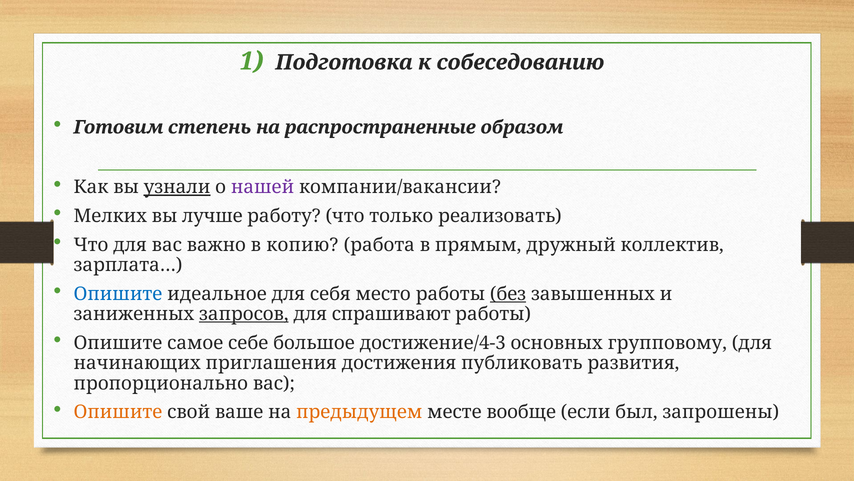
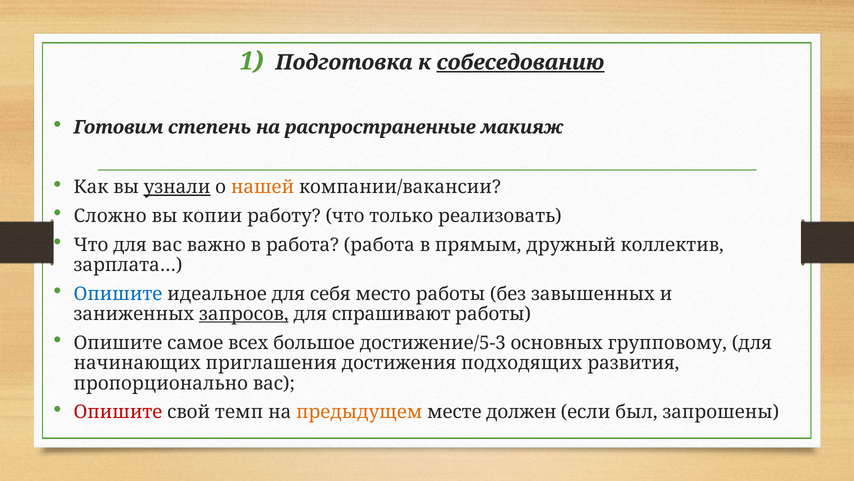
собеседованию underline: none -> present
образом: образом -> макияж
нашей colour: purple -> orange
Мелких: Мелких -> Сложно
лучше: лучше -> копии
в копию: копию -> работа
без underline: present -> none
себе: себе -> всех
достижение/4-3: достижение/4-3 -> достижение/5-3
публиковать: публиковать -> подходящих
Опишите at (118, 412) colour: orange -> red
ваше: ваше -> темп
вообще: вообще -> должен
